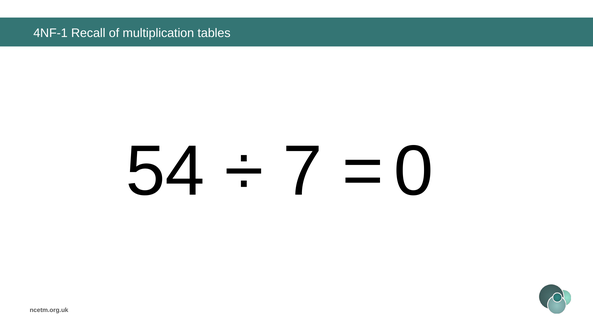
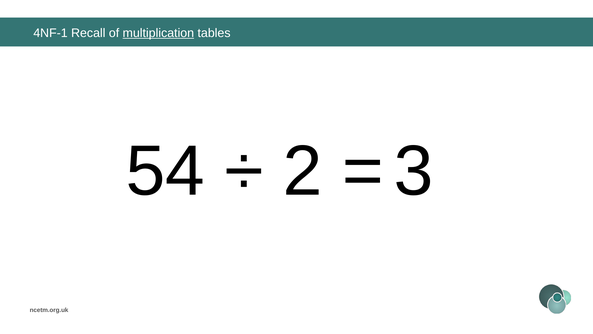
multiplication underline: none -> present
7: 7 -> 2
0: 0 -> 3
